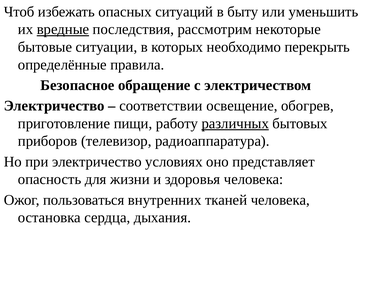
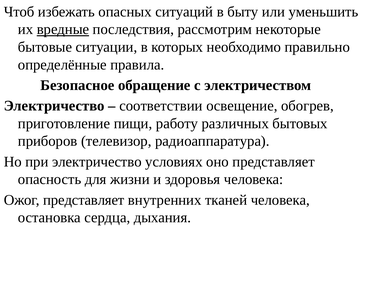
перекрыть: перекрыть -> правильно
различных underline: present -> none
Ожог пользоваться: пользоваться -> представляет
